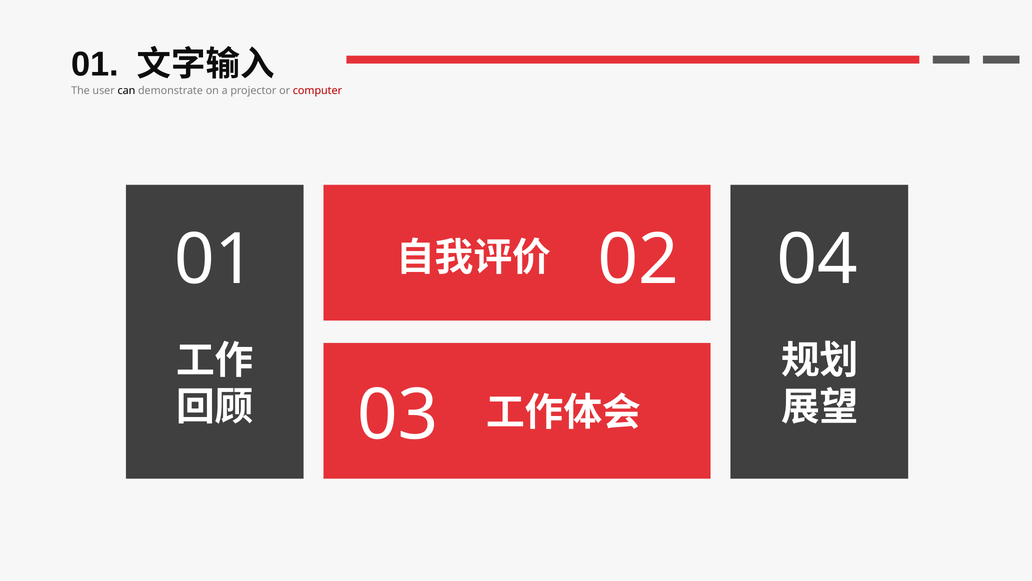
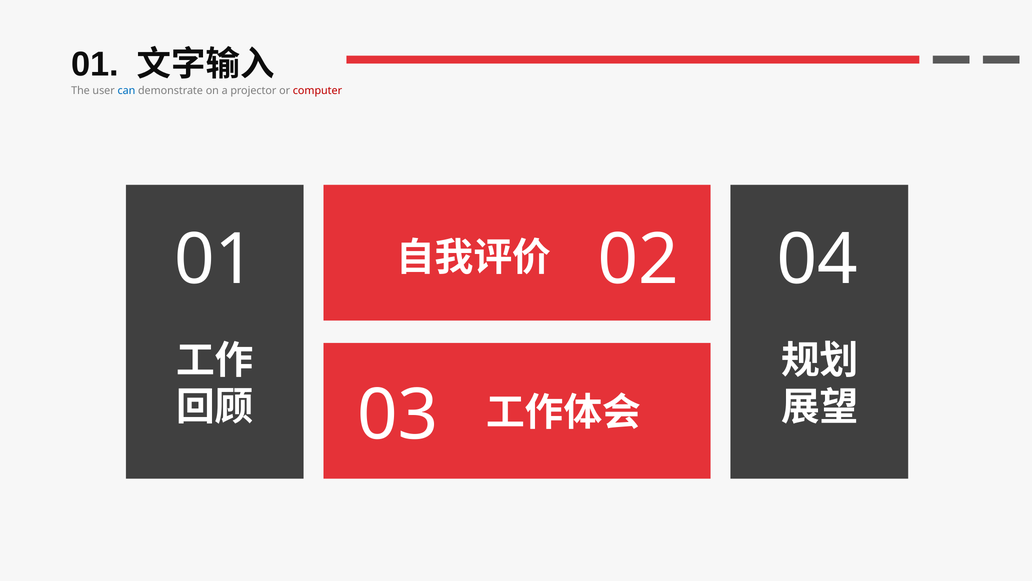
can colour: black -> blue
